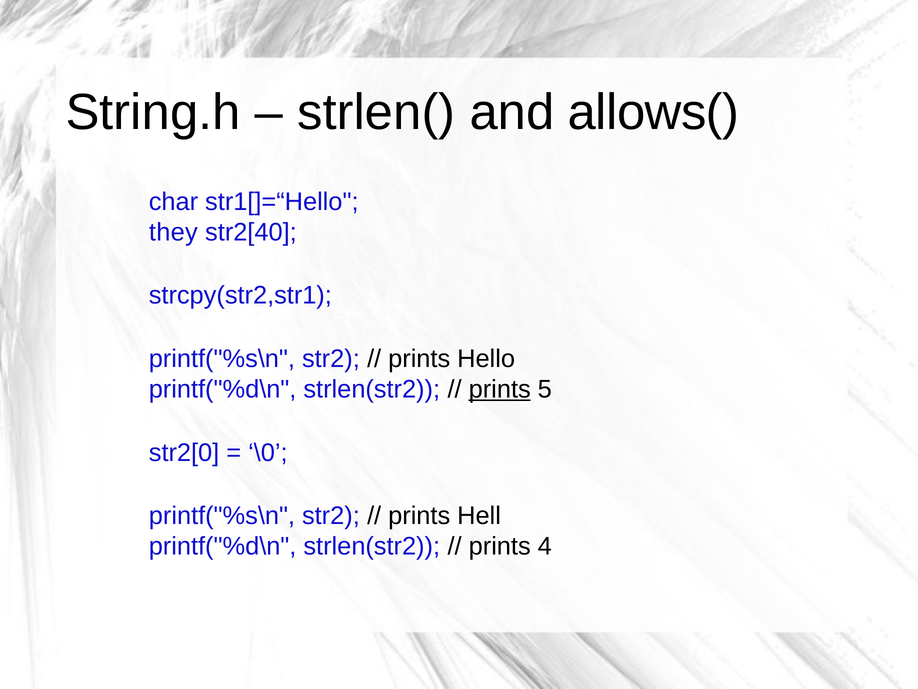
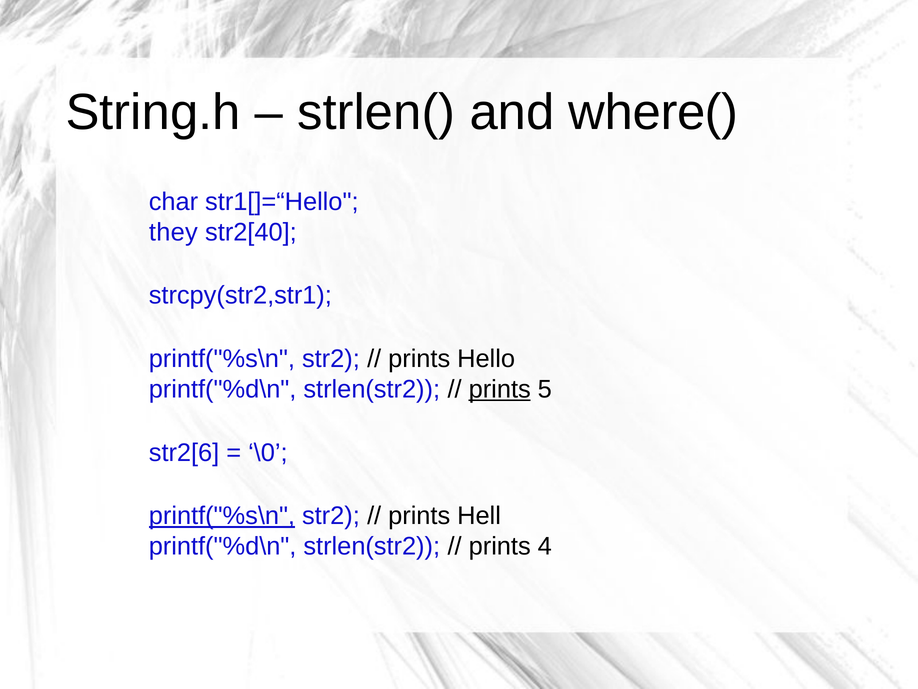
allows(: allows( -> where(
str2[0: str2[0 -> str2[6
printf("%s\n at (222, 516) underline: none -> present
